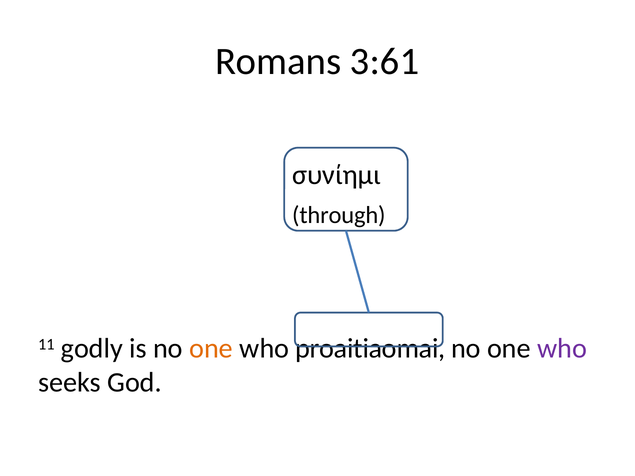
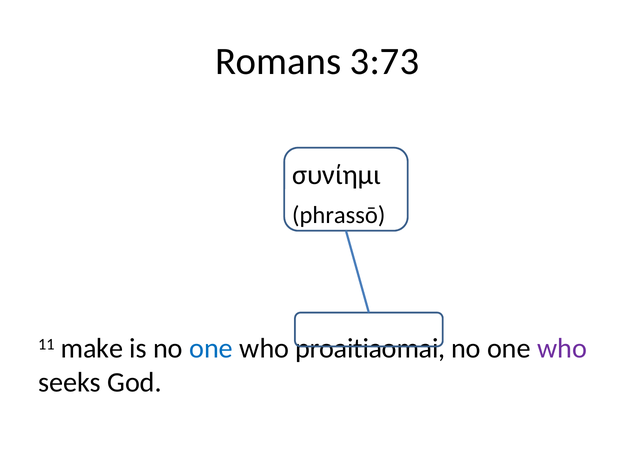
3:61: 3:61 -> 3:73
through: through -> phrassō
godly: godly -> make
one at (211, 349) colour: orange -> blue
